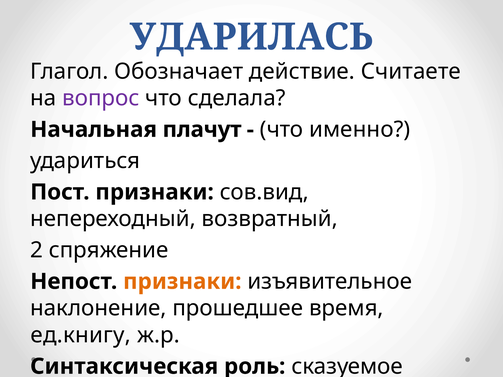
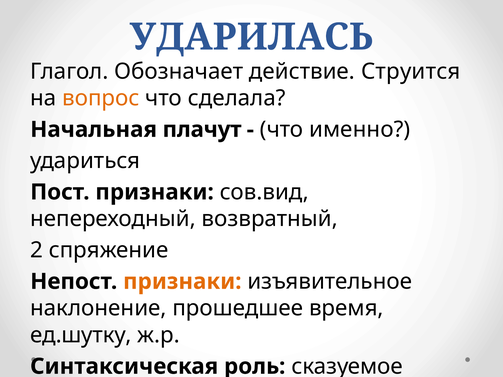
Считаете: Считаете -> Струится
вопрос colour: purple -> orange
ед.книгу: ед.книгу -> ед.шутку
